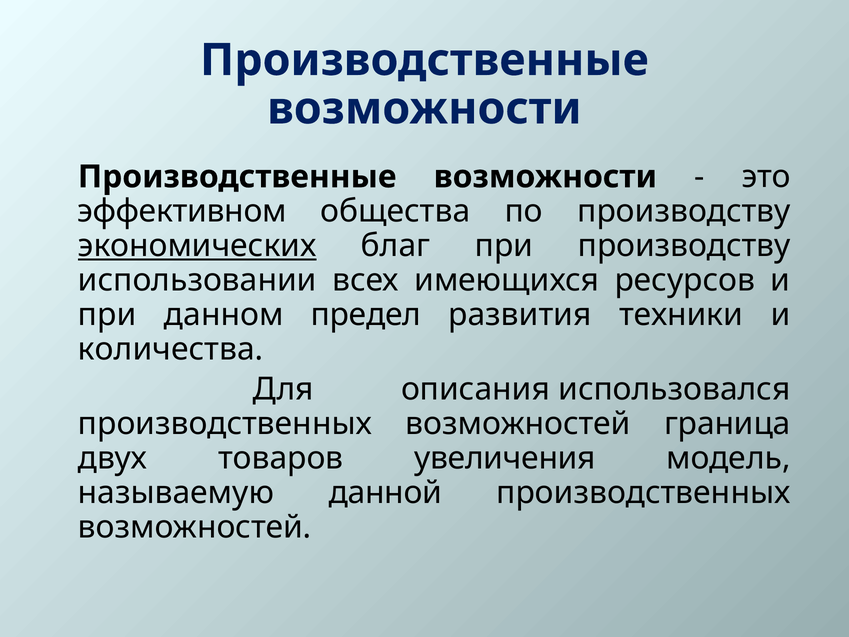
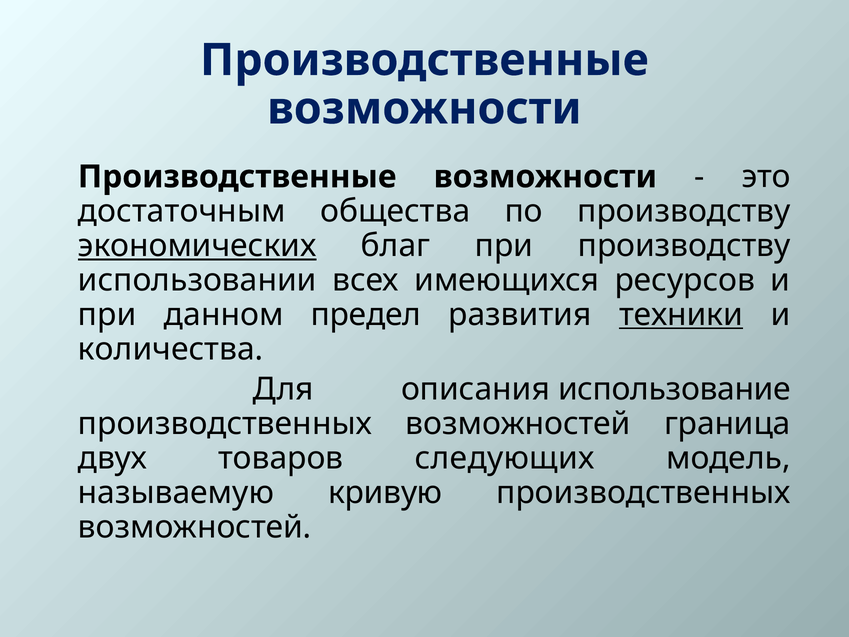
эффективном: эффективном -> достаточным
техники underline: none -> present
использовался: использовался -> использование
увеличения: увеличения -> следующих
данной: данной -> кривую
